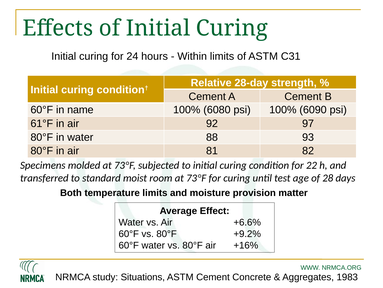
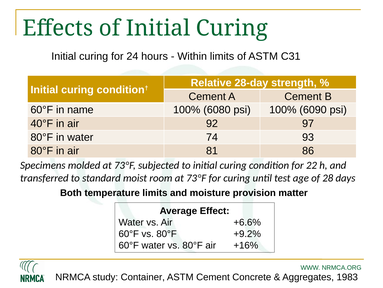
61°F: 61°F -> 40°F
88: 88 -> 74
82: 82 -> 86
Situations: Situations -> Container
